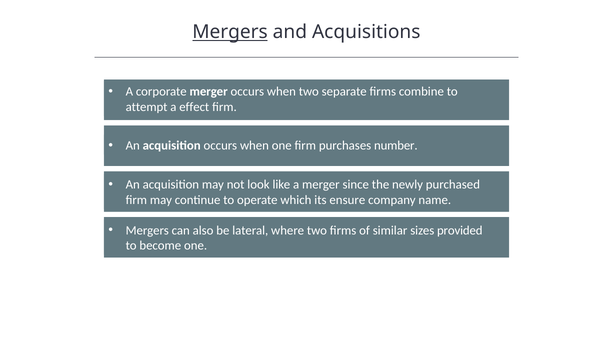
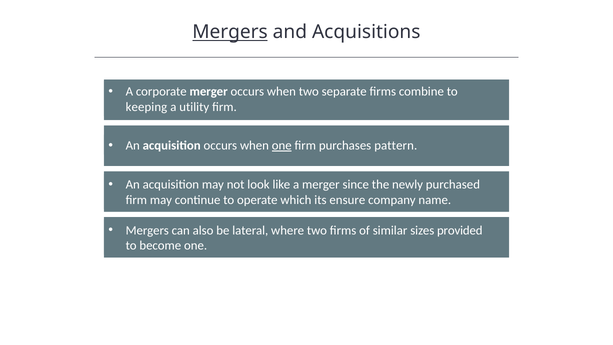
attempt: attempt -> keeping
effect: effect -> utility
one at (282, 145) underline: none -> present
number: number -> pattern
